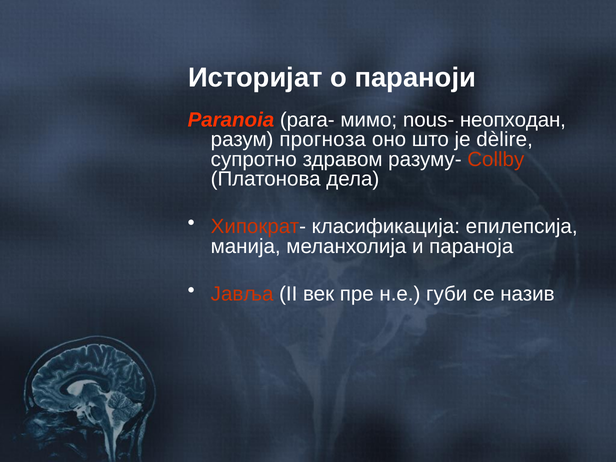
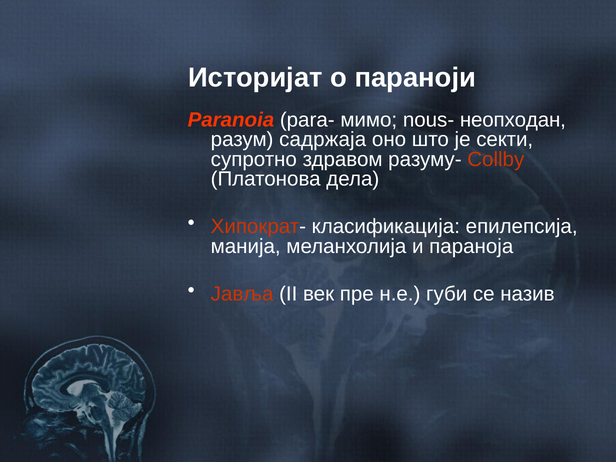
прогноза: прогноза -> садржаја
dèlire: dèlire -> секти
